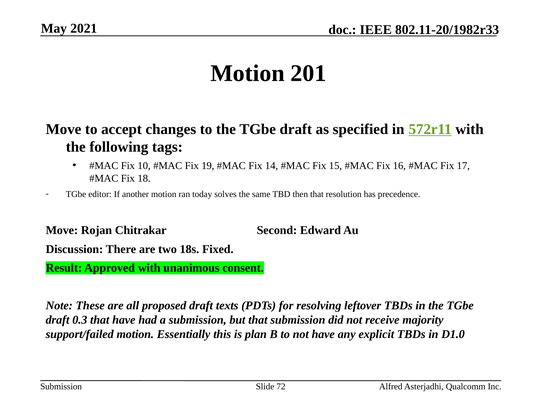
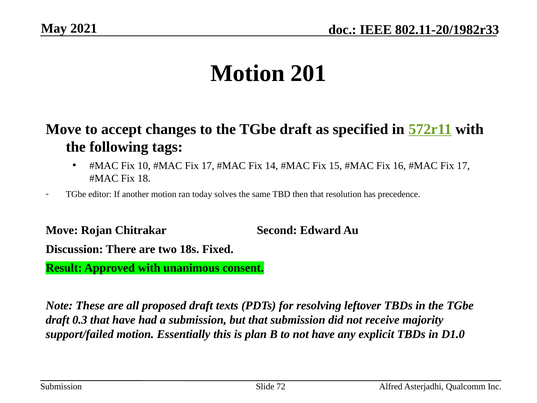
19 at (208, 166): 19 -> 17
